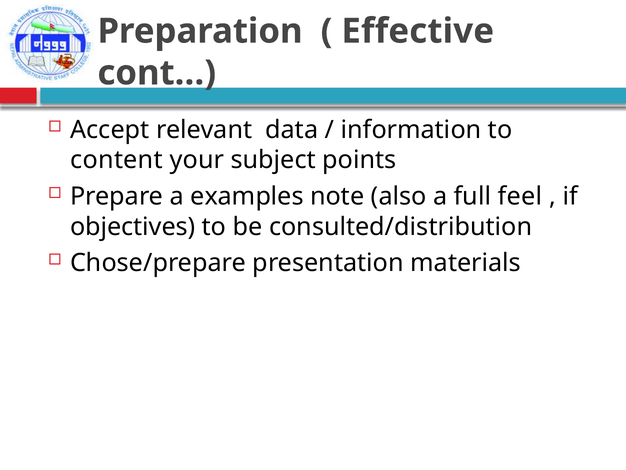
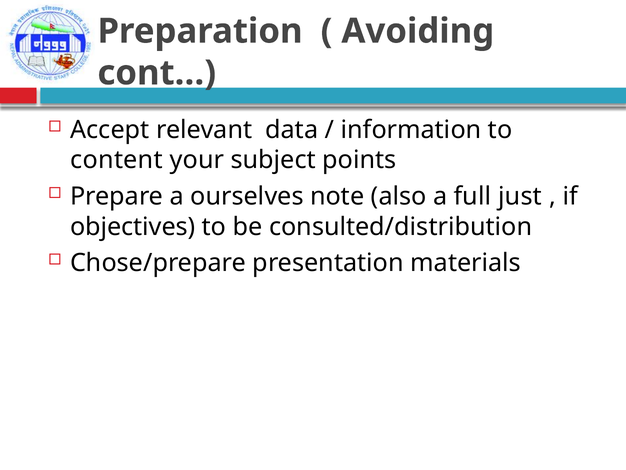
Effective: Effective -> Avoiding
examples: examples -> ourselves
feel: feel -> just
